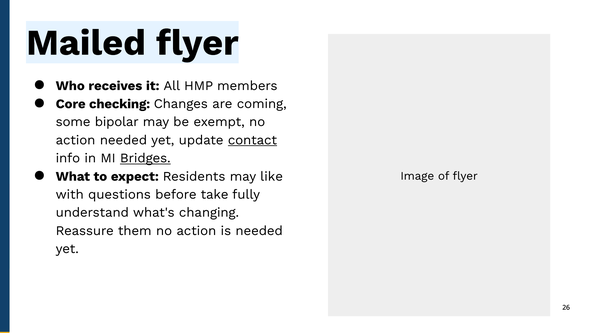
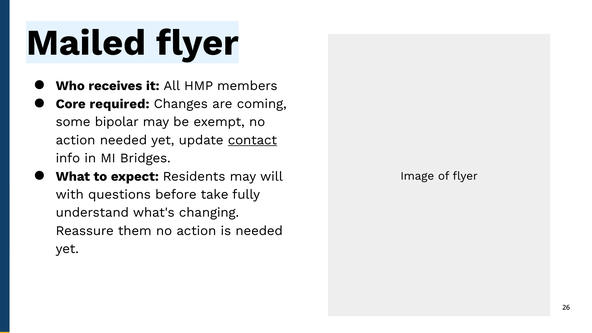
checking: checking -> required
Bridges underline: present -> none
like: like -> will
